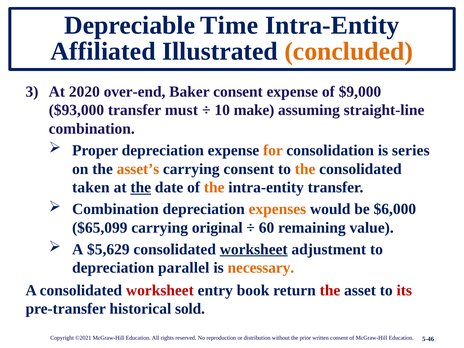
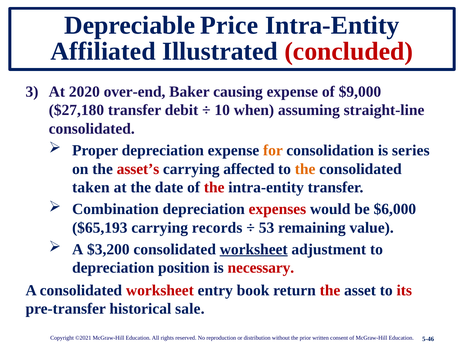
Time: Time -> Price
concluded colour: orange -> red
Baker consent: consent -> causing
$93,000: $93,000 -> $27,180
must: must -> debit
make: make -> when
combination at (92, 129): combination -> consolidated
asset’s colour: orange -> red
carrying consent: consent -> affected
the at (141, 187) underline: present -> none
the at (214, 187) colour: orange -> red
expenses colour: orange -> red
$65,099: $65,099 -> $65,193
original: original -> records
60: 60 -> 53
$5,629: $5,629 -> $3,200
parallel: parallel -> position
necessary colour: orange -> red
sold: sold -> sale
